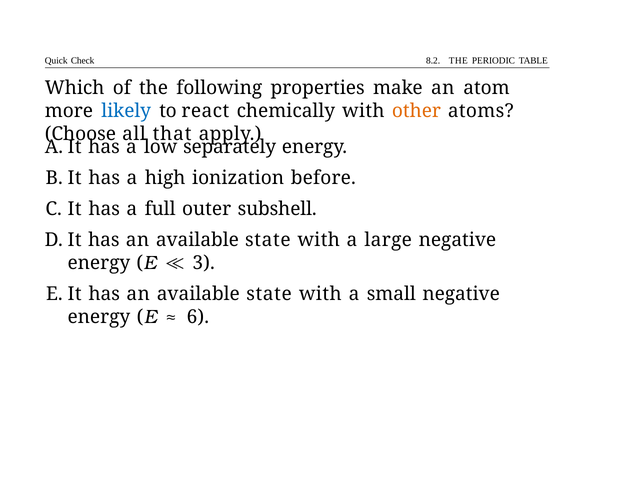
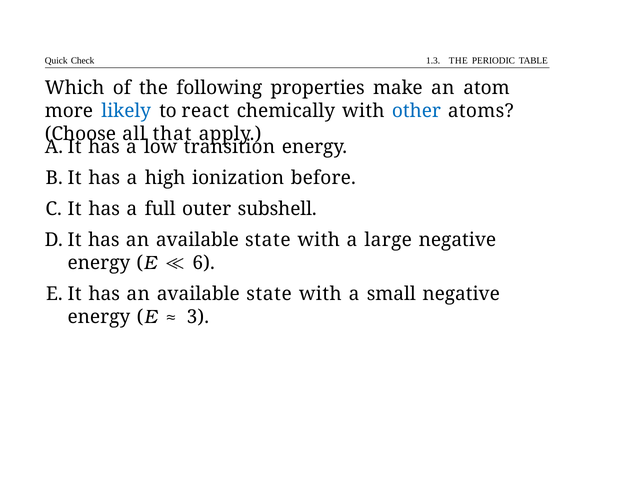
8.2: 8.2 -> 1.3
other colour: orange -> blue
separately: separately -> transition
3: 3 -> 6
6: 6 -> 3
